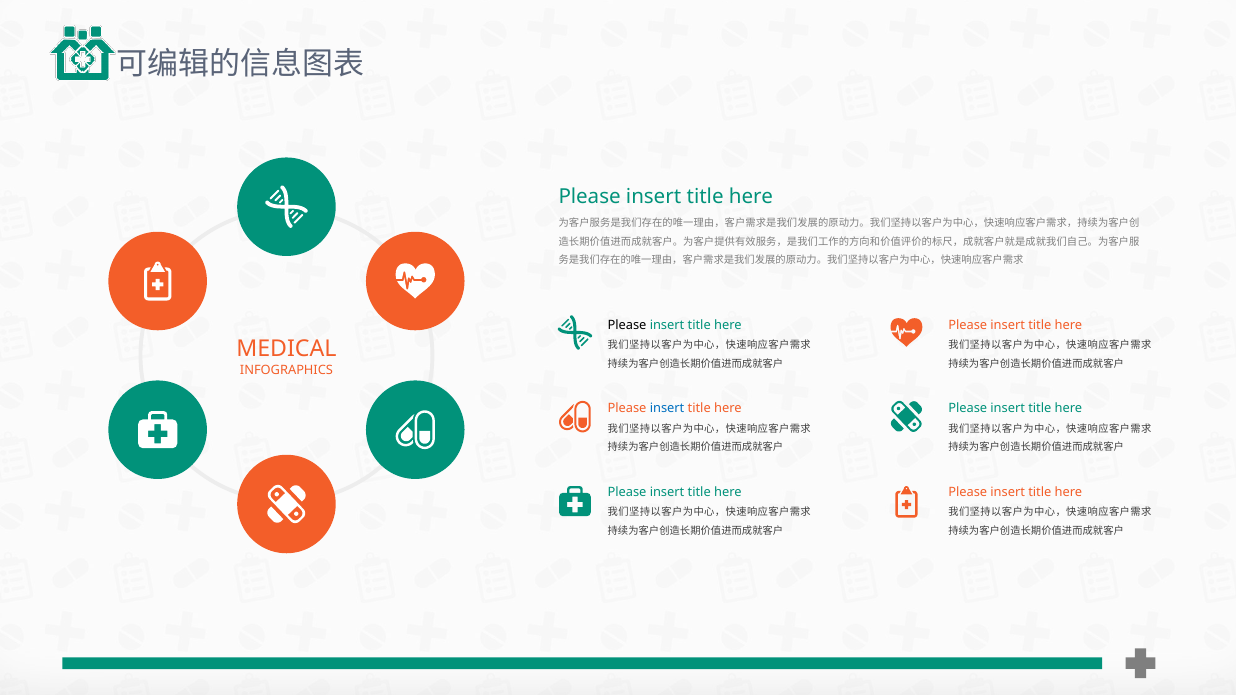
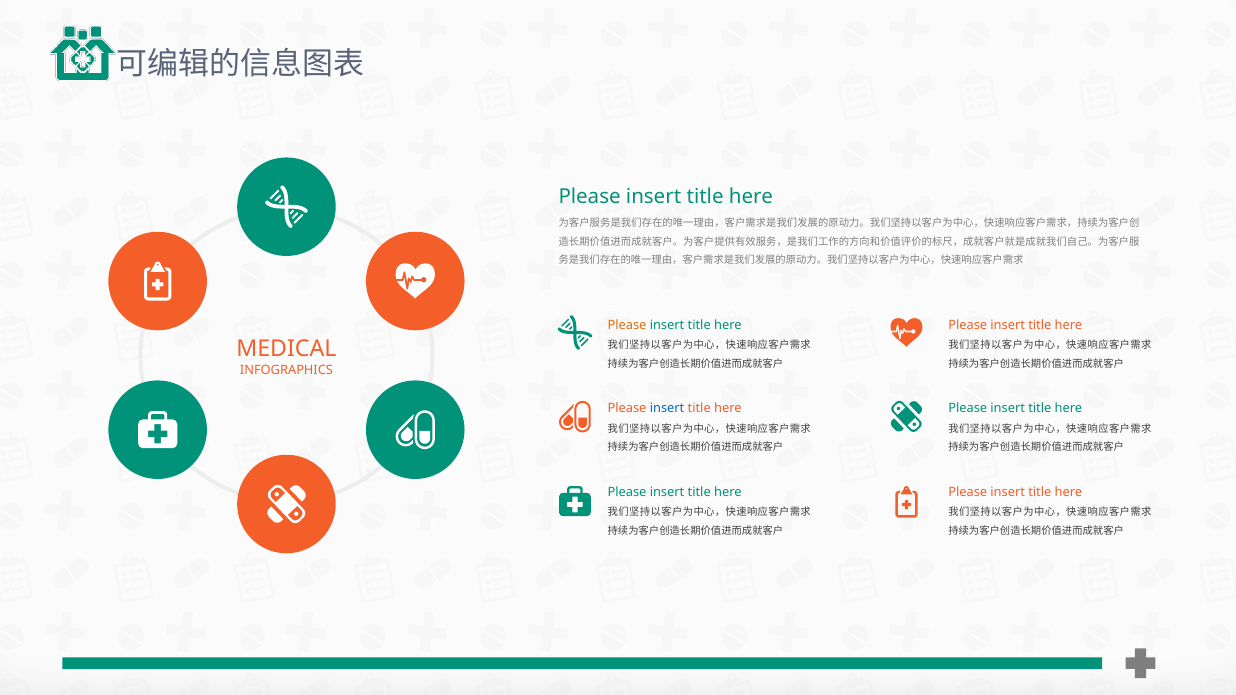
Please at (627, 325) colour: black -> orange
